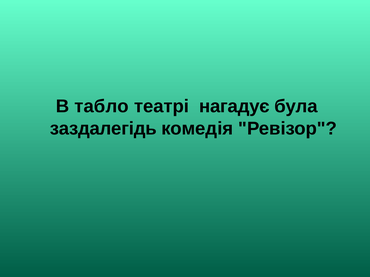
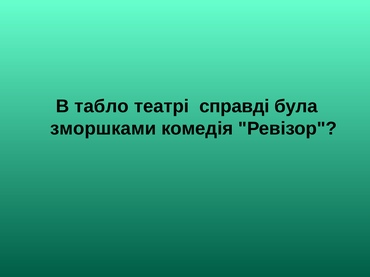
нагадує: нагадує -> справді
заздалегідь: заздалегідь -> зморшками
